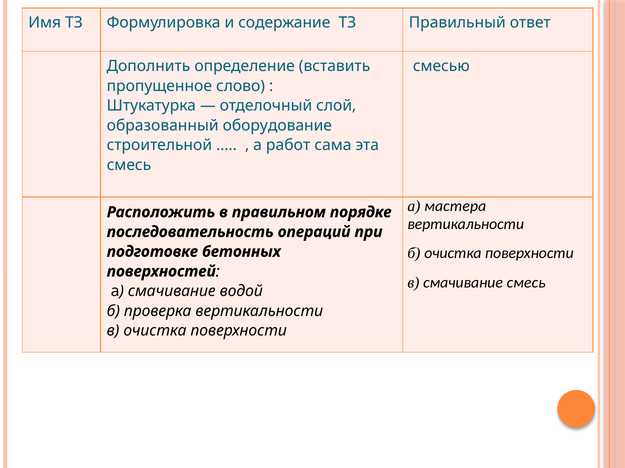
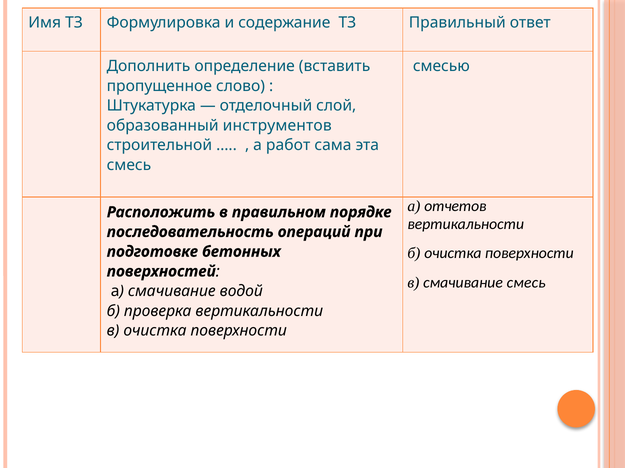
оборудование: оборудование -> инструментов
мастера: мастера -> отчетов
